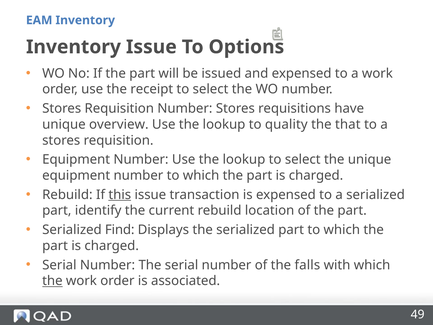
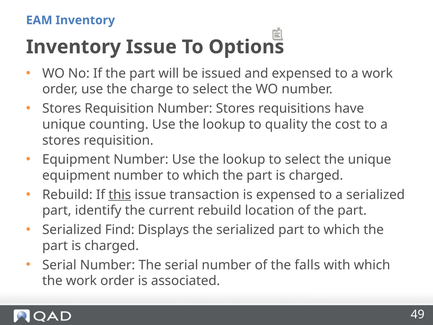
receipt: receipt -> charge
overview: overview -> counting
that: that -> cost
the at (52, 281) underline: present -> none
